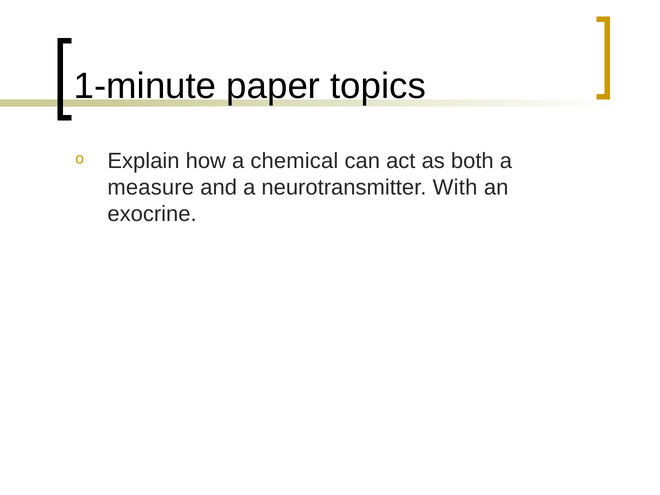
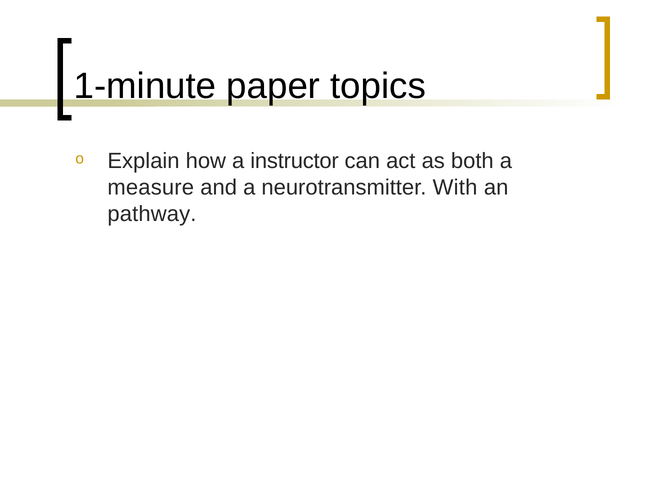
chemical: chemical -> instructor
exocrine: exocrine -> pathway
